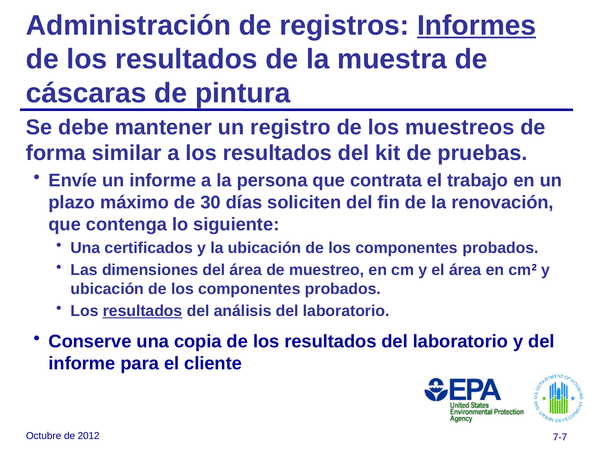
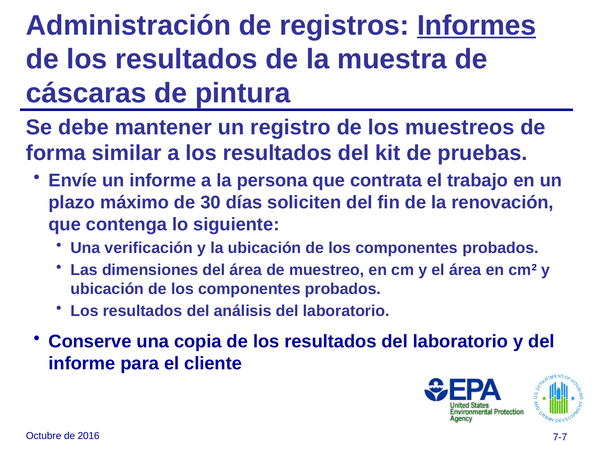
certificados: certificados -> verificación
resultados at (143, 311) underline: present -> none
2012: 2012 -> 2016
